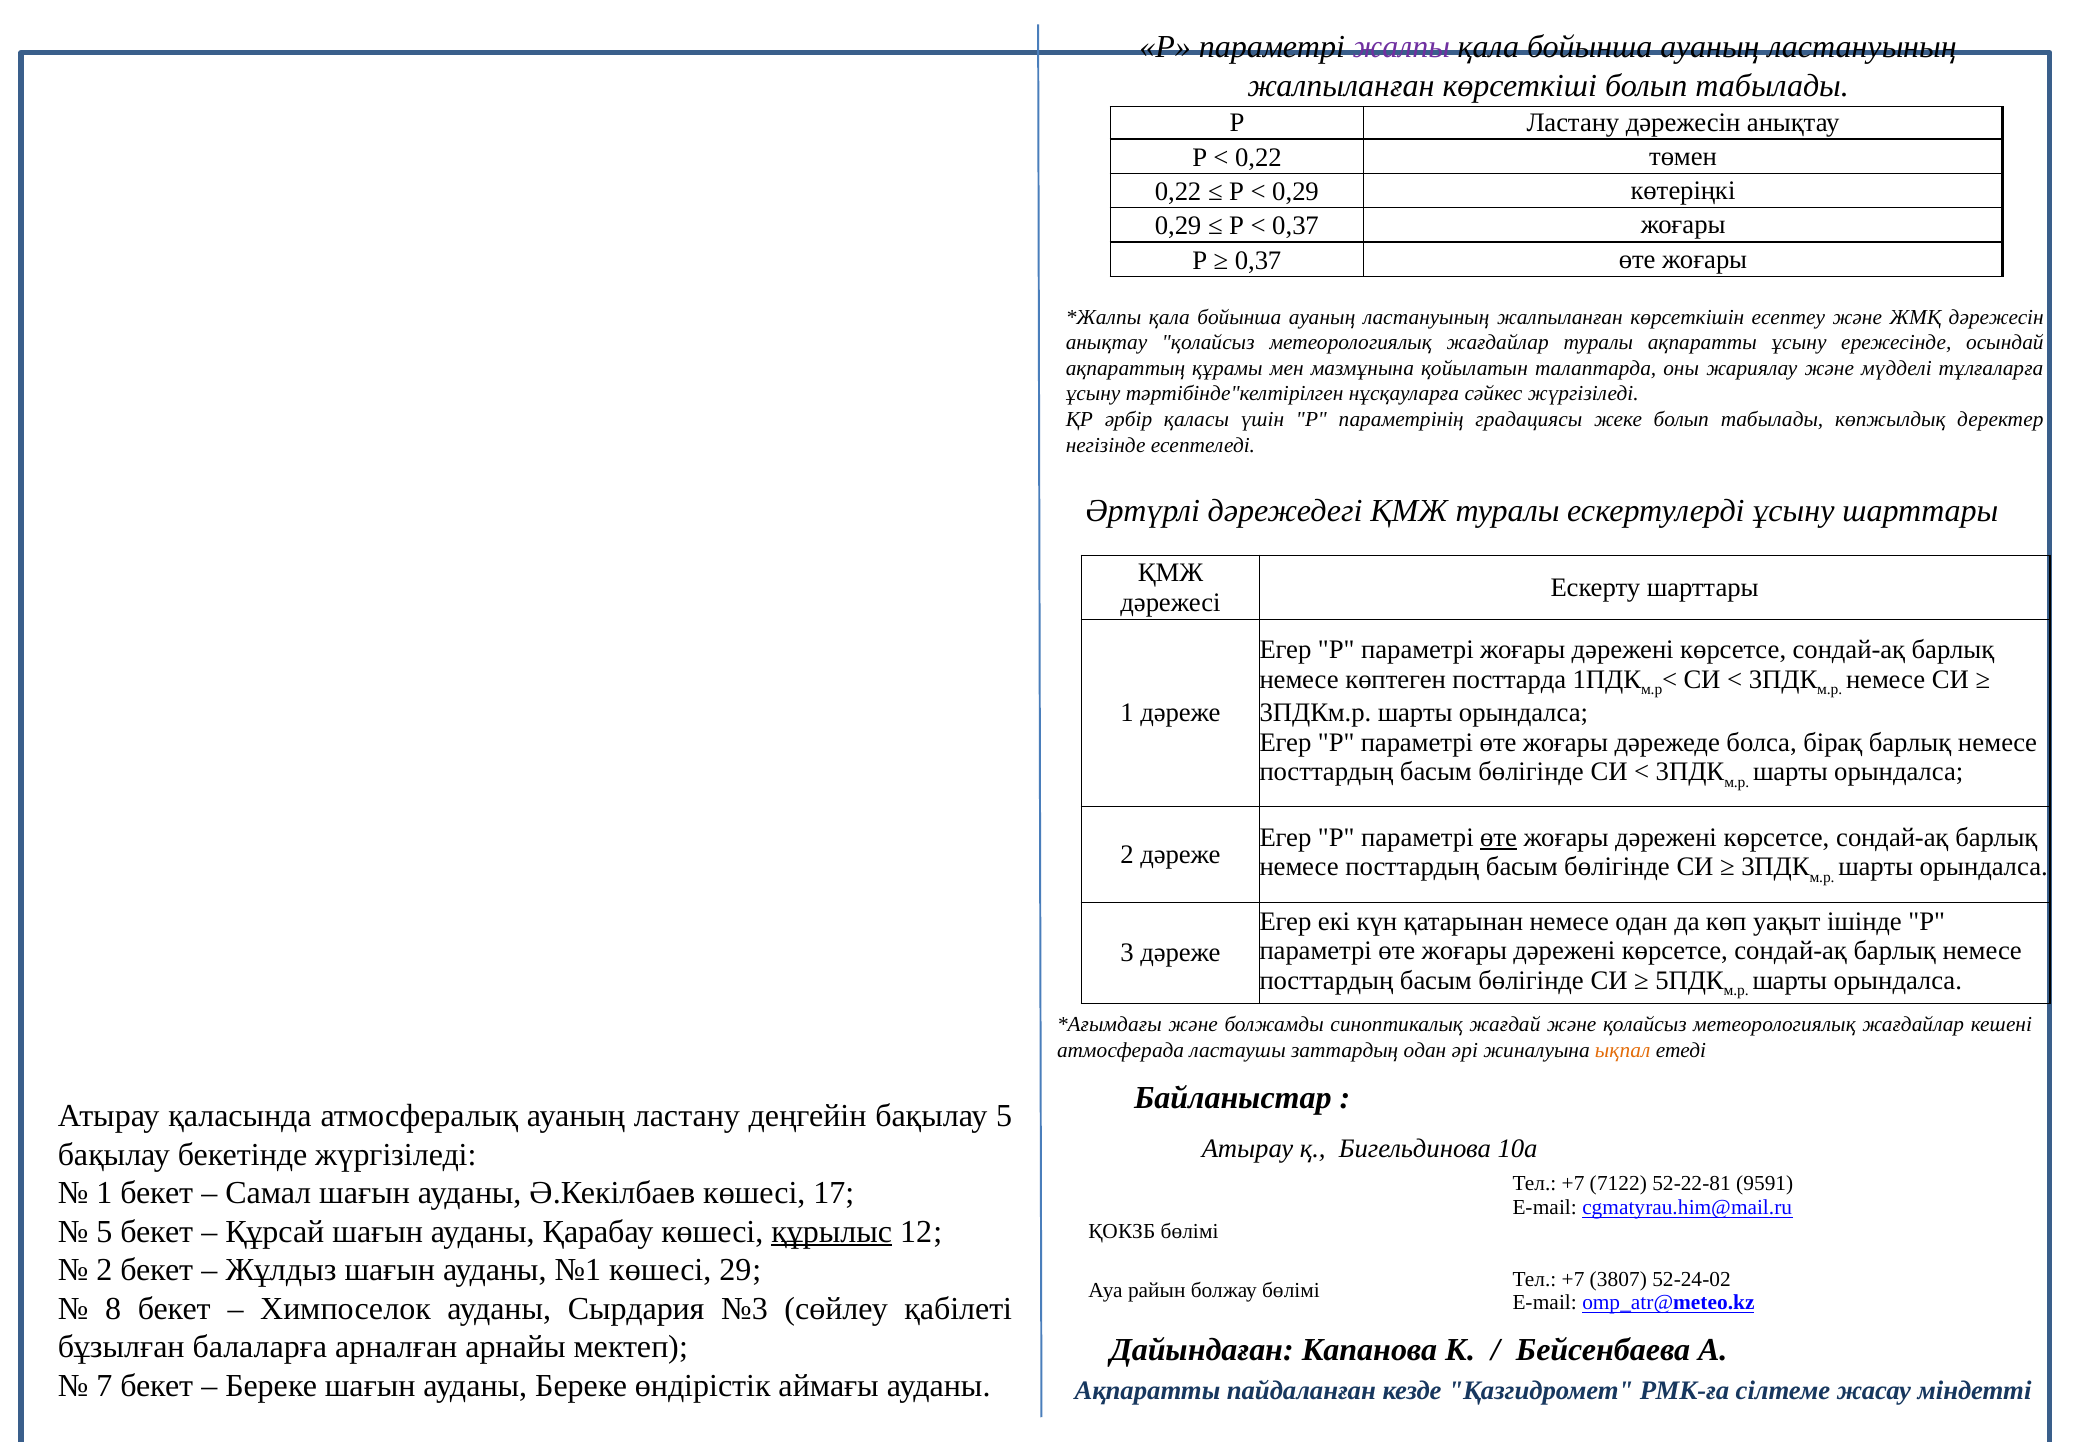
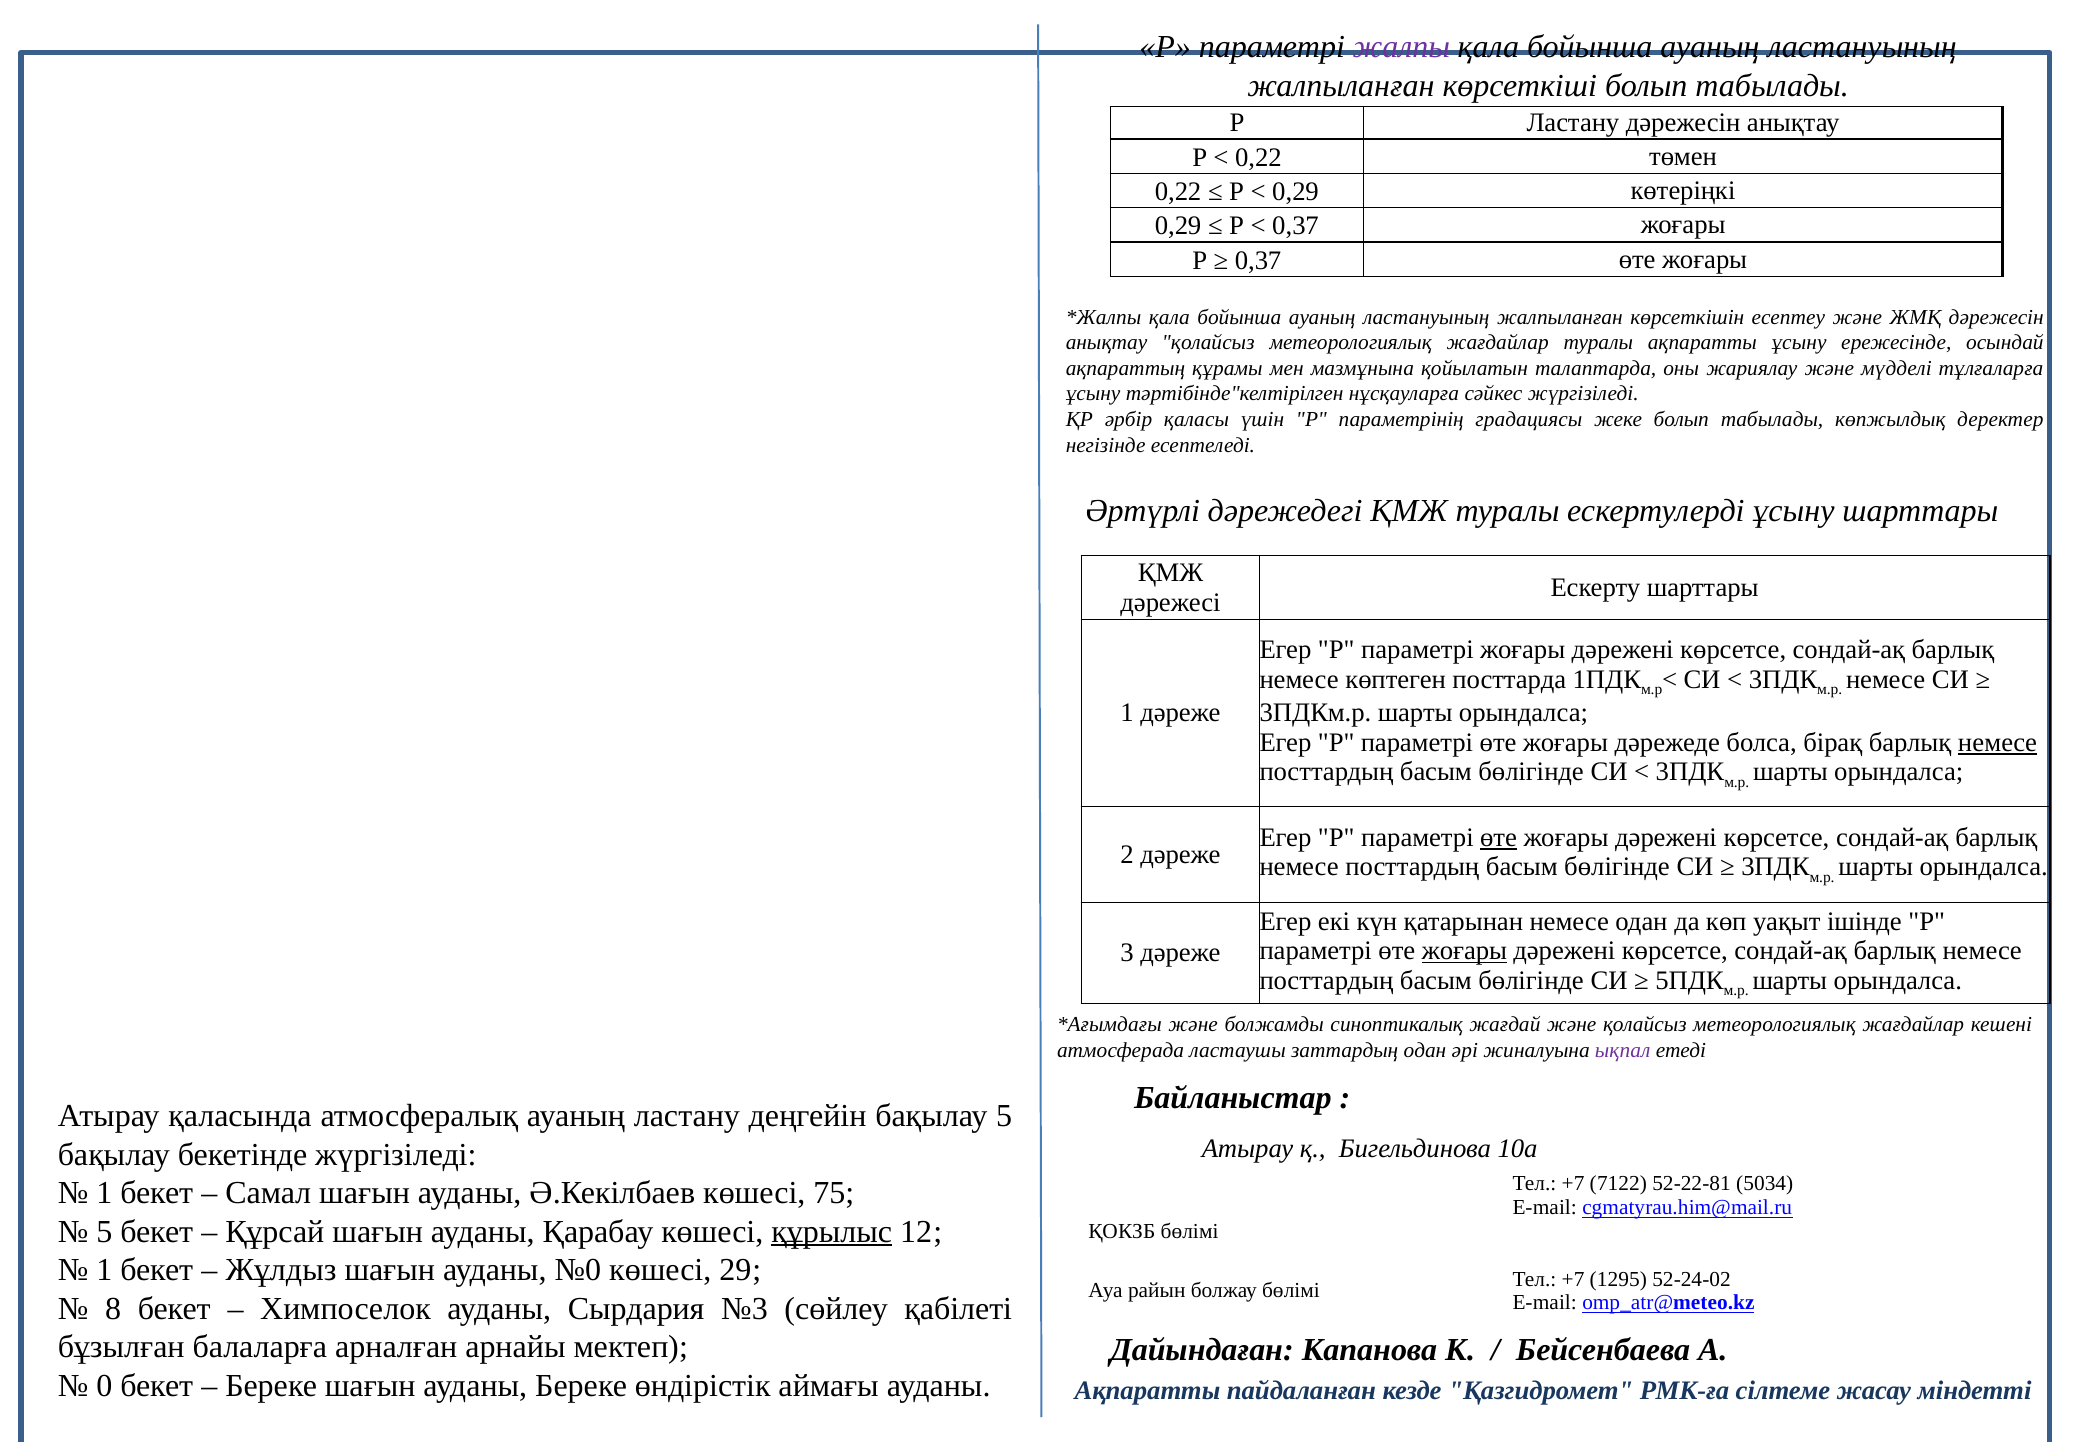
немесе at (1997, 743) underline: none -> present
жоғары at (1464, 951) underline: none -> present
ықпал colour: orange -> purple
9591: 9591 -> 5034
17: 17 -> 75
2 at (104, 1270): 2 -> 1
№1: №1 -> №0
3807: 3807 -> 1295
7: 7 -> 0
